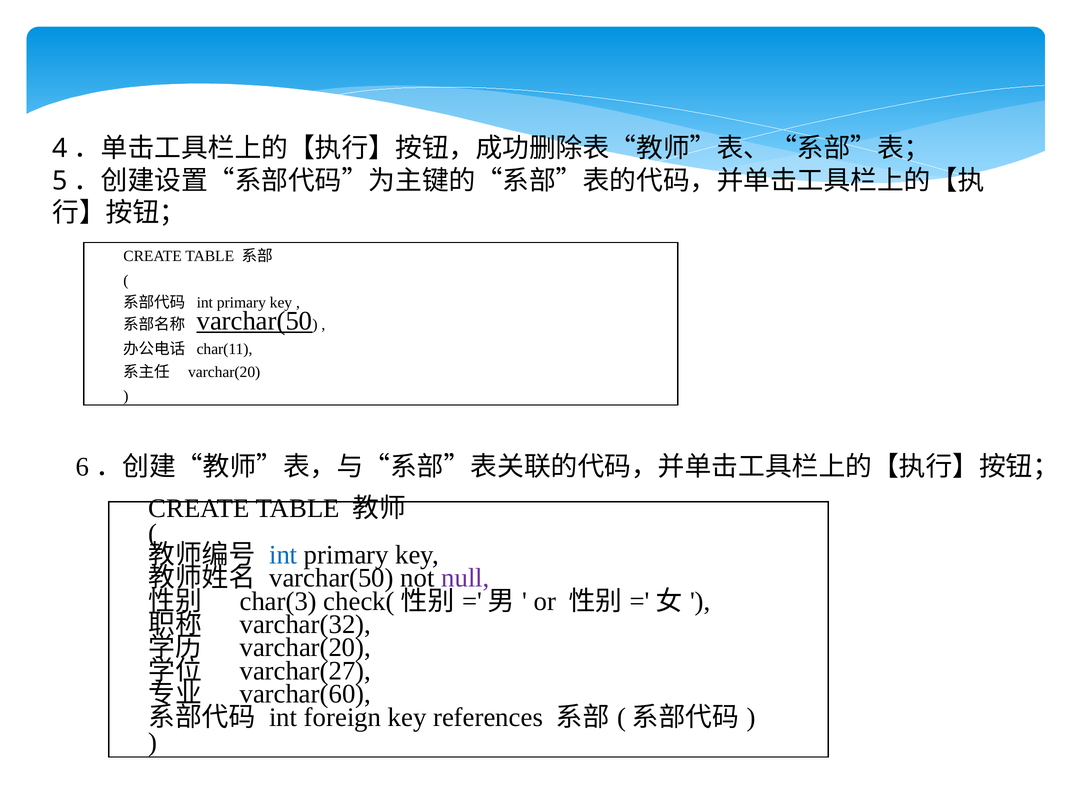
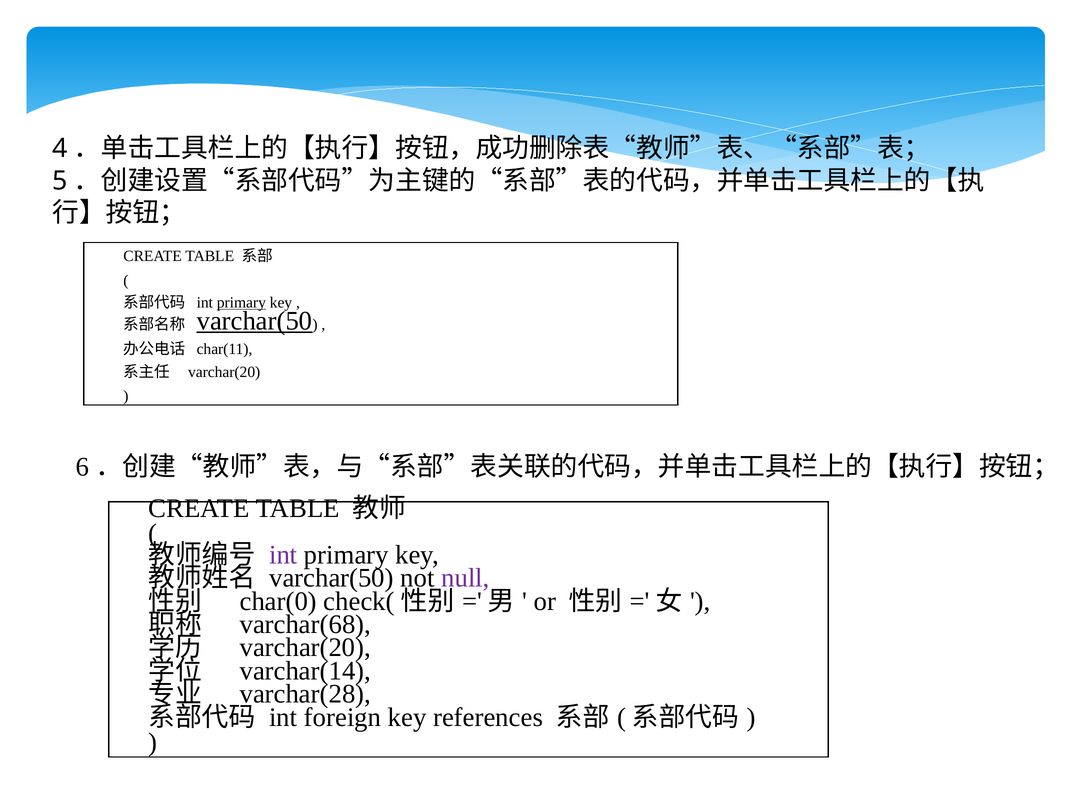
primary at (241, 303) underline: none -> present
int at (283, 555) colour: blue -> purple
char(3: char(3 -> char(0
varchar(32: varchar(32 -> varchar(68
varchar(27: varchar(27 -> varchar(14
varchar(60: varchar(60 -> varchar(28
